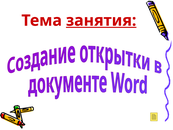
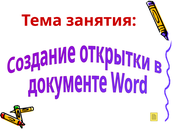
занятия underline: present -> none
